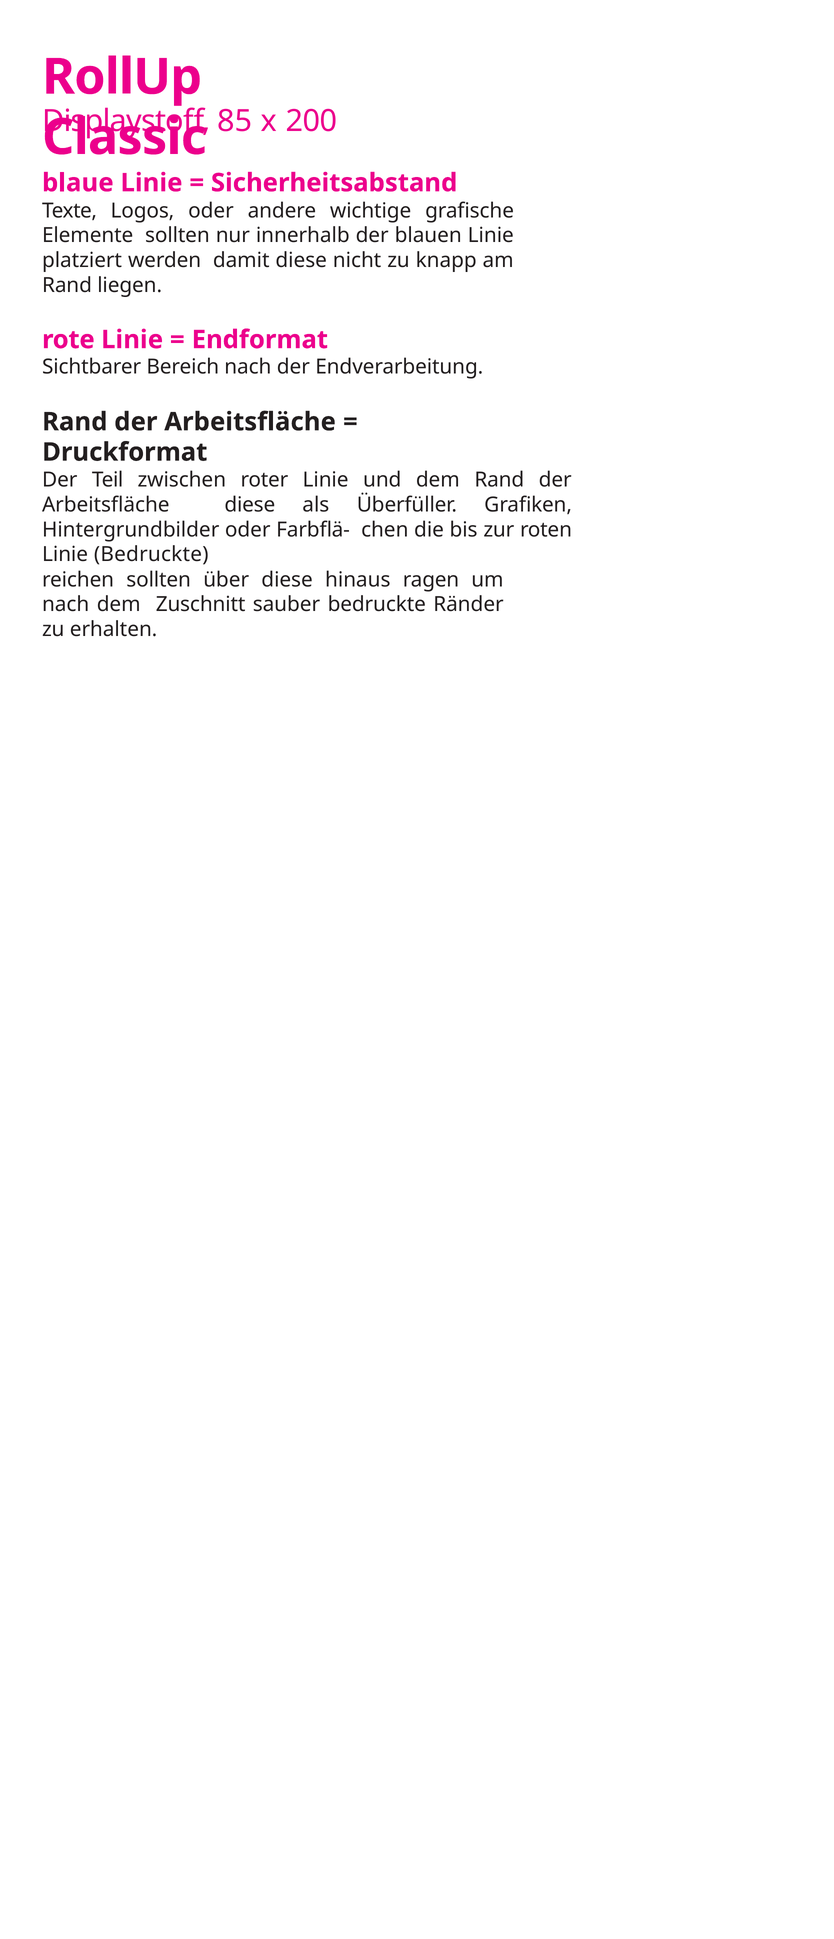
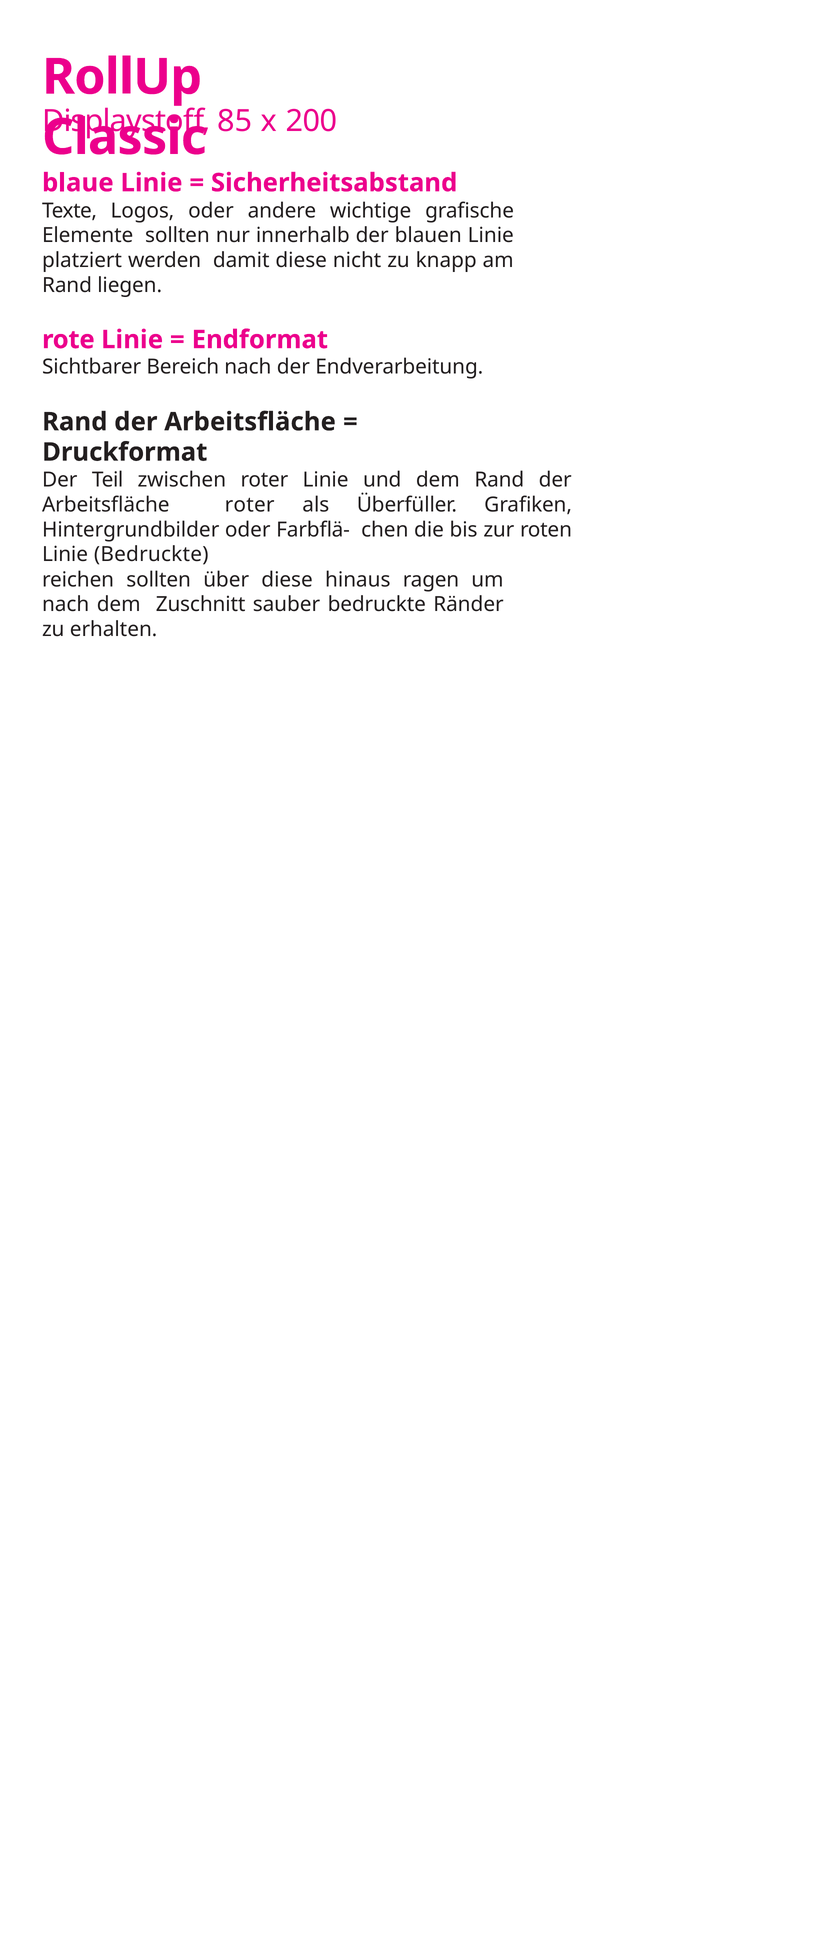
Arbeitsfläche diese: diese -> roter
